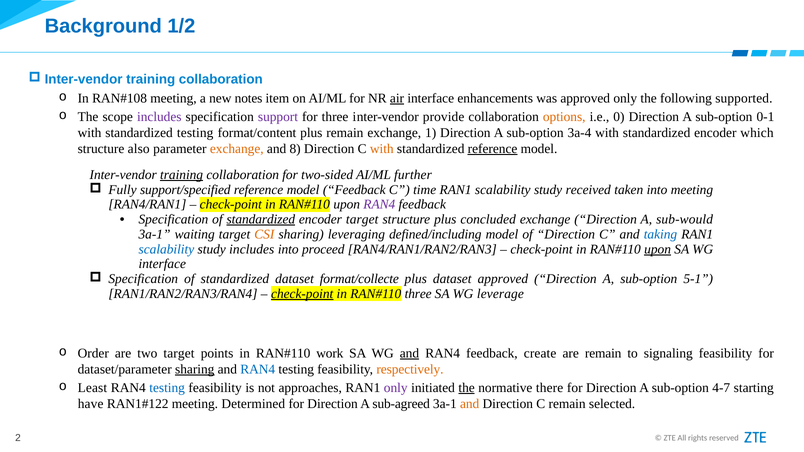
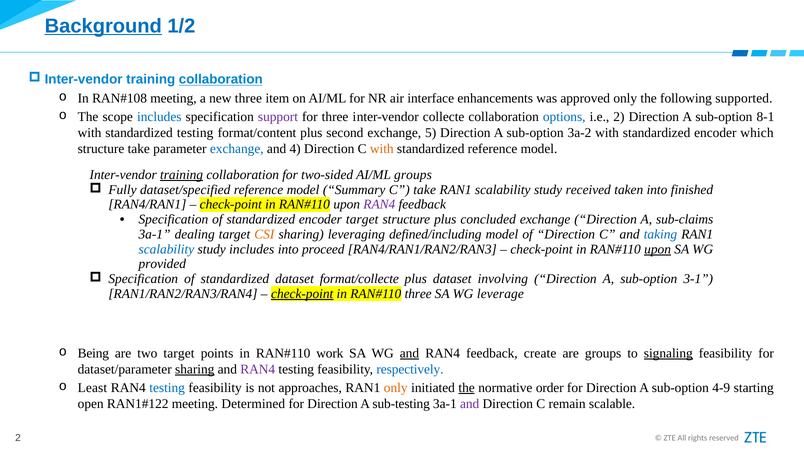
Background underline: none -> present
collaboration at (221, 80) underline: none -> present
new notes: notes -> three
air underline: present -> none
includes at (159, 117) colour: purple -> blue
provide: provide -> collecte
options colour: orange -> blue
i.e 0: 0 -> 2
0-1: 0-1 -> 8-1
plus remain: remain -> second
1: 1 -> 5
3a-4: 3a-4 -> 3a-2
structure also: also -> take
exchange at (237, 149) colour: orange -> blue
8: 8 -> 4
reference at (493, 149) underline: present -> none
AI/ML further: further -> groups
support/specified: support/specified -> dataset/specified
model Feedback: Feedback -> Summary
C time: time -> take
into meeting: meeting -> finished
standardized at (261, 219) underline: present -> none
sub-would: sub-would -> sub-claims
waiting: waiting -> dealing
interface at (162, 264): interface -> provided
dataset approved: approved -> involving
5-1: 5-1 -> 3-1
Order: Order -> Being
are remain: remain -> groups
signaling underline: none -> present
RAN4 at (258, 369) colour: blue -> purple
respectively colour: orange -> blue
only at (396, 388) colour: purple -> orange
there: there -> order
4-7: 4-7 -> 4-9
have: have -> open
sub-agreed: sub-agreed -> sub-testing
and at (470, 404) colour: orange -> purple
selected: selected -> scalable
